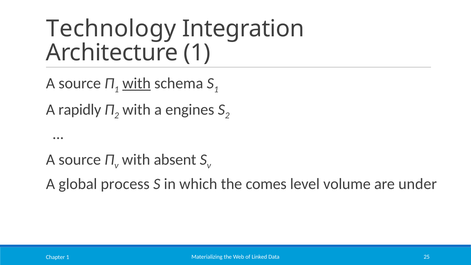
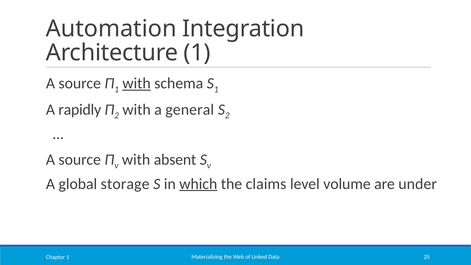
Technology: Technology -> Automation
engines: engines -> general
process: process -> storage
which underline: none -> present
comes: comes -> claims
